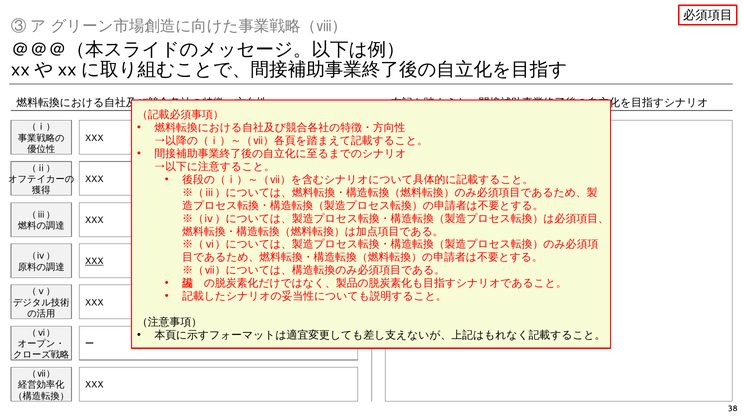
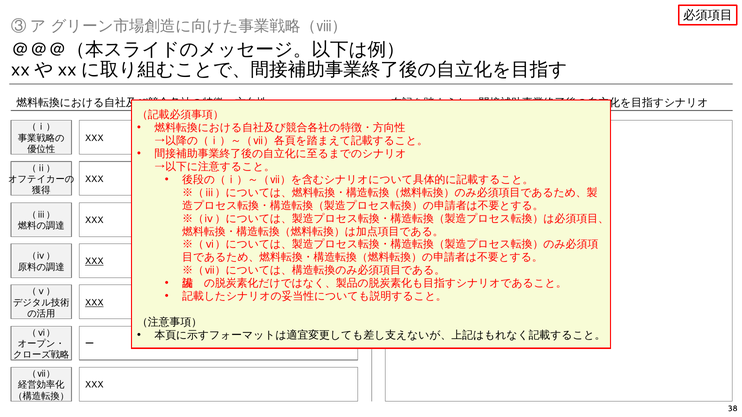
XXX at (94, 303) underline: none -> present
